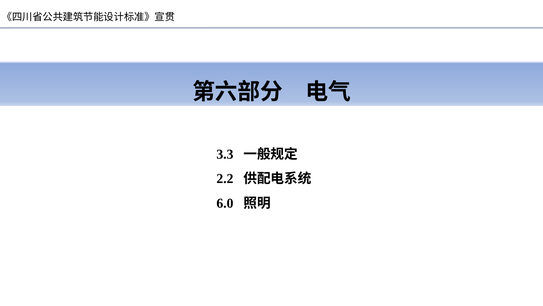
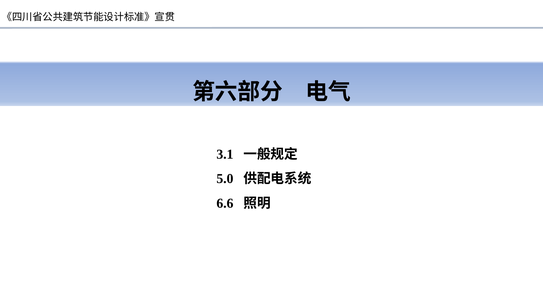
3.3: 3.3 -> 3.1
2.2: 2.2 -> 5.0
6.0: 6.0 -> 6.6
